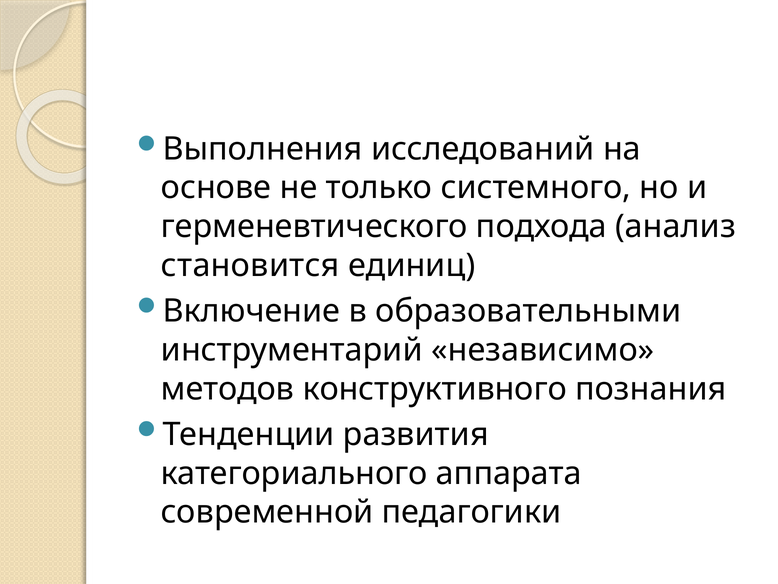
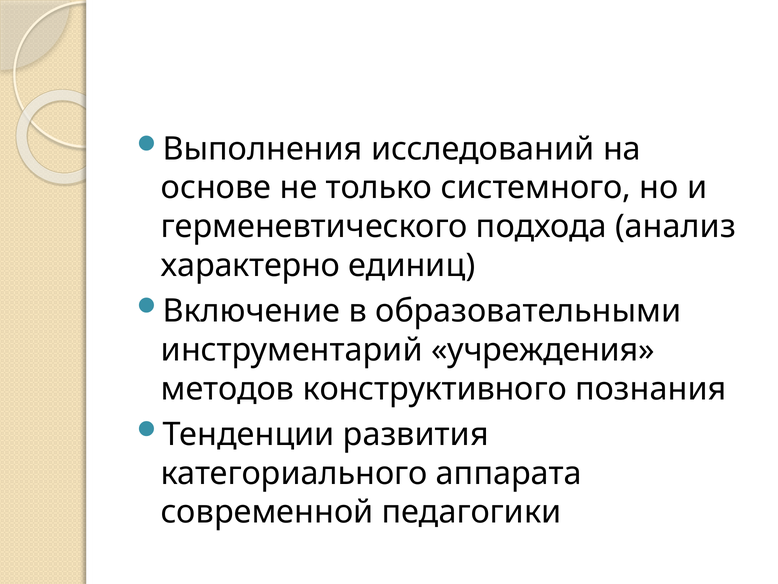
становится: становится -> характерно
независимо: независимо -> учреждения
